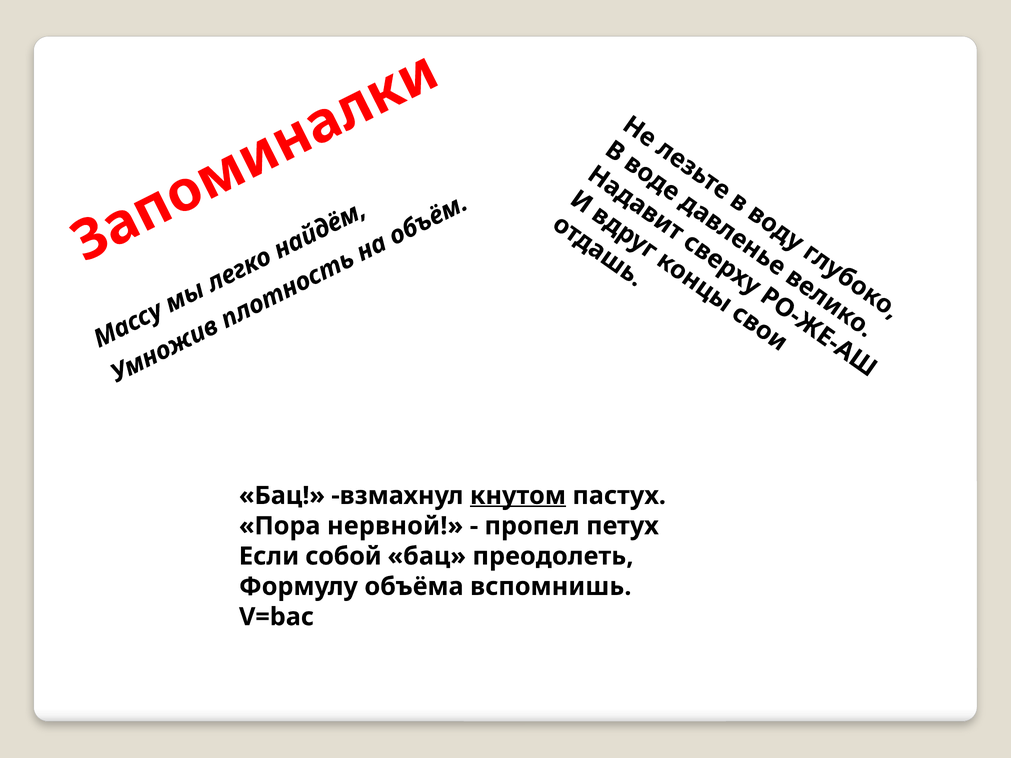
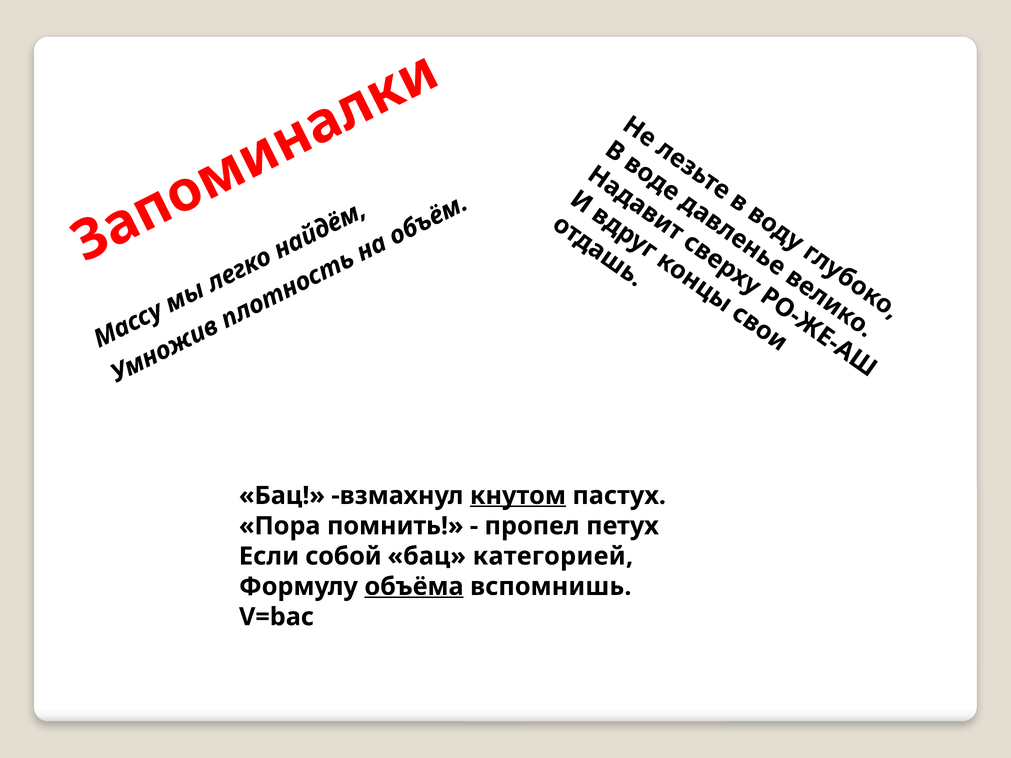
нервной: нервной -> помнить
преодолеть: преодолеть -> категорией
объёма underline: none -> present
